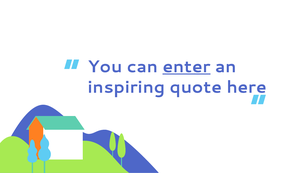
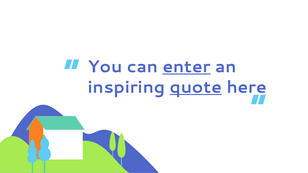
quote underline: none -> present
